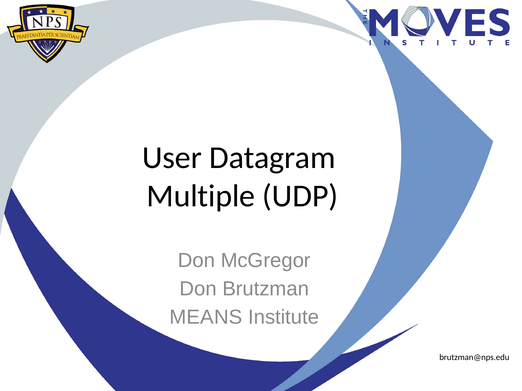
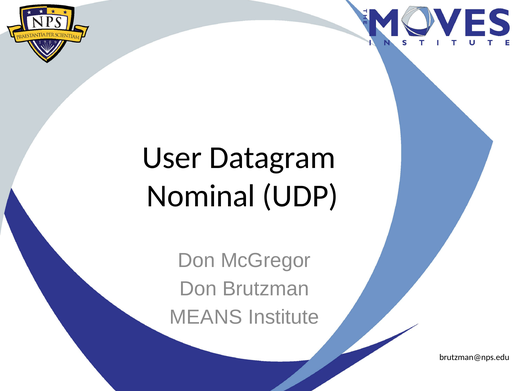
Multiple: Multiple -> Nominal
